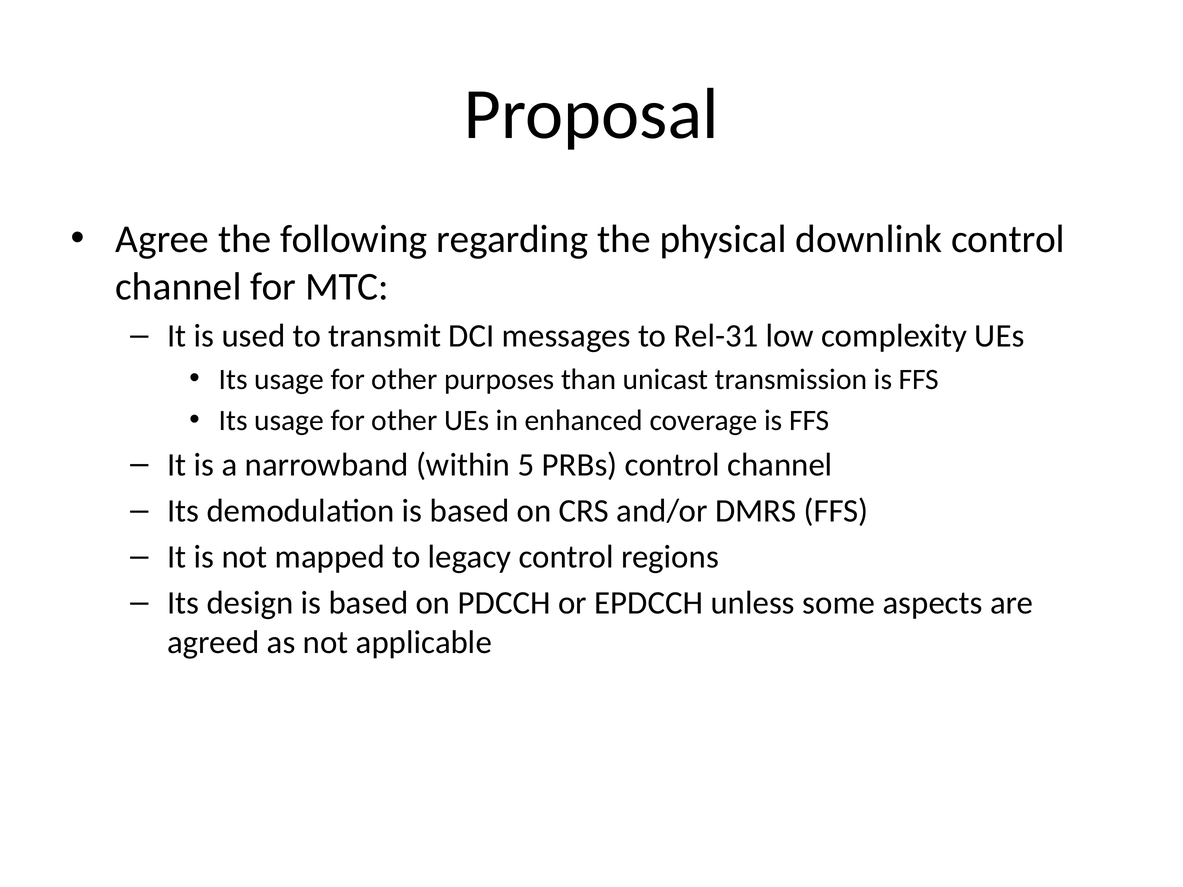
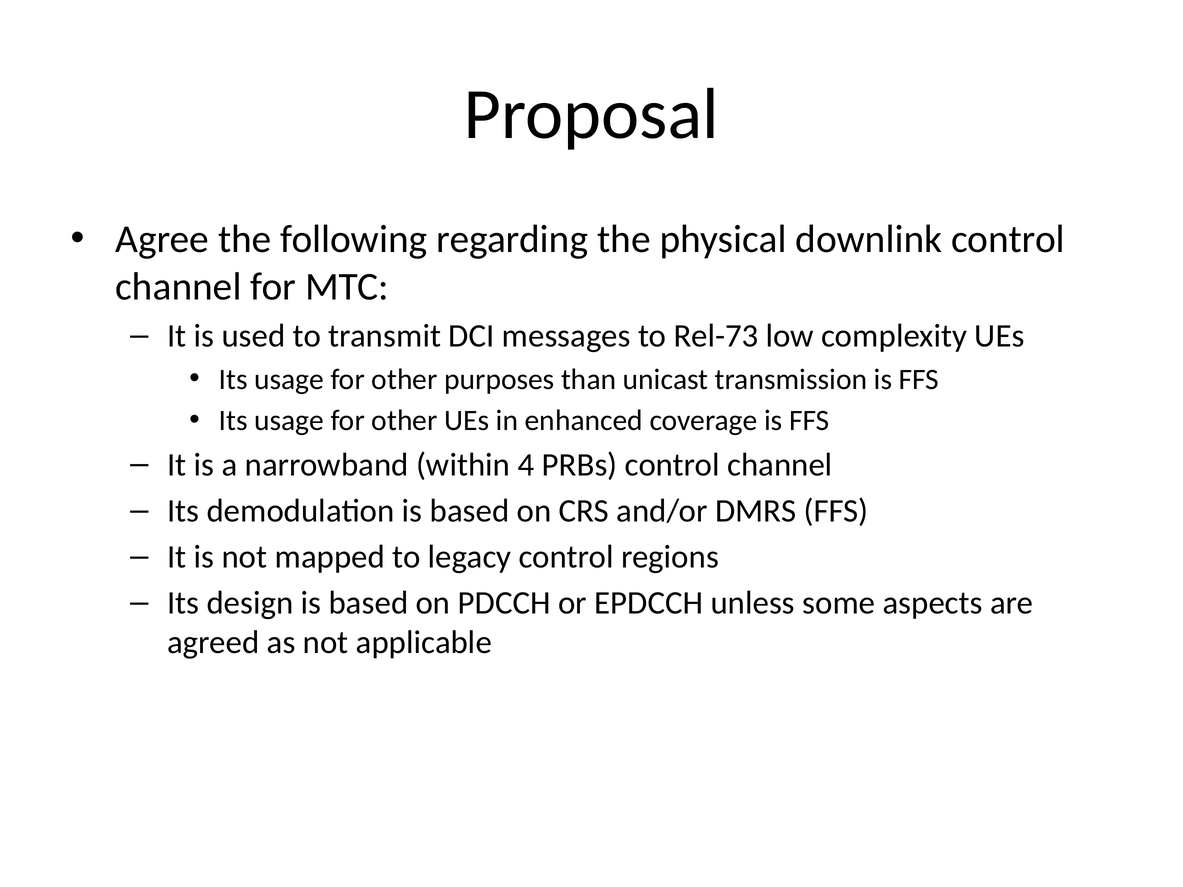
Rel-31: Rel-31 -> Rel-73
5: 5 -> 4
